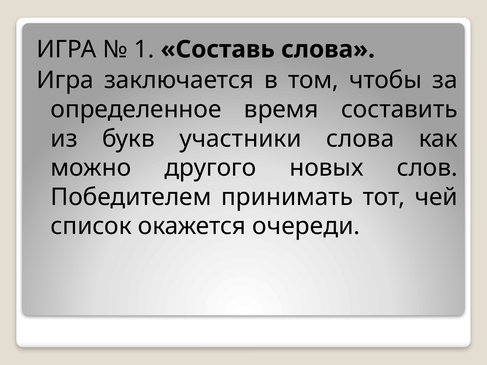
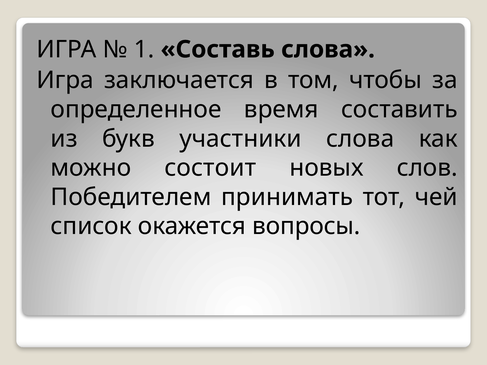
другого: другого -> состоит
очереди: очереди -> вопросы
